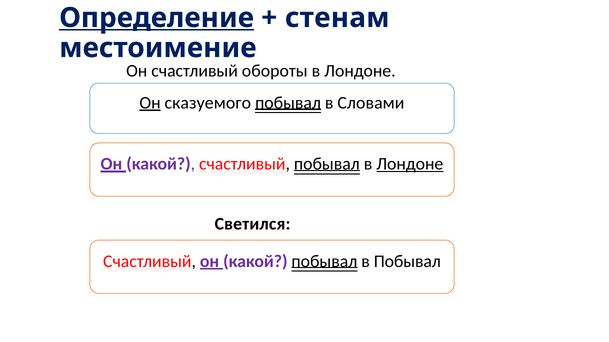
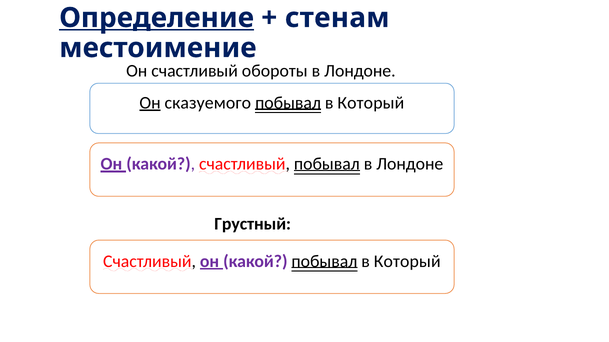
Словами at (371, 103): Словами -> Который
Лондоне at (410, 164) underline: present -> none
Светился: Светился -> Грустный
какой побывал в Побывал: Побывал -> Который
